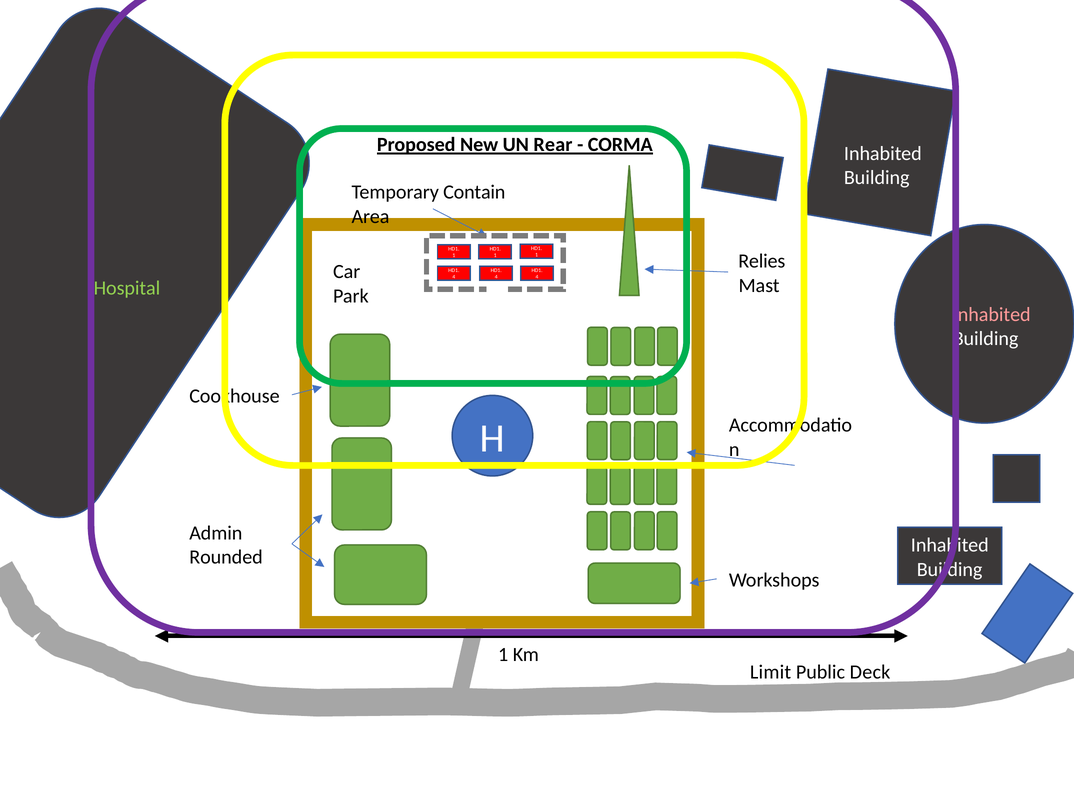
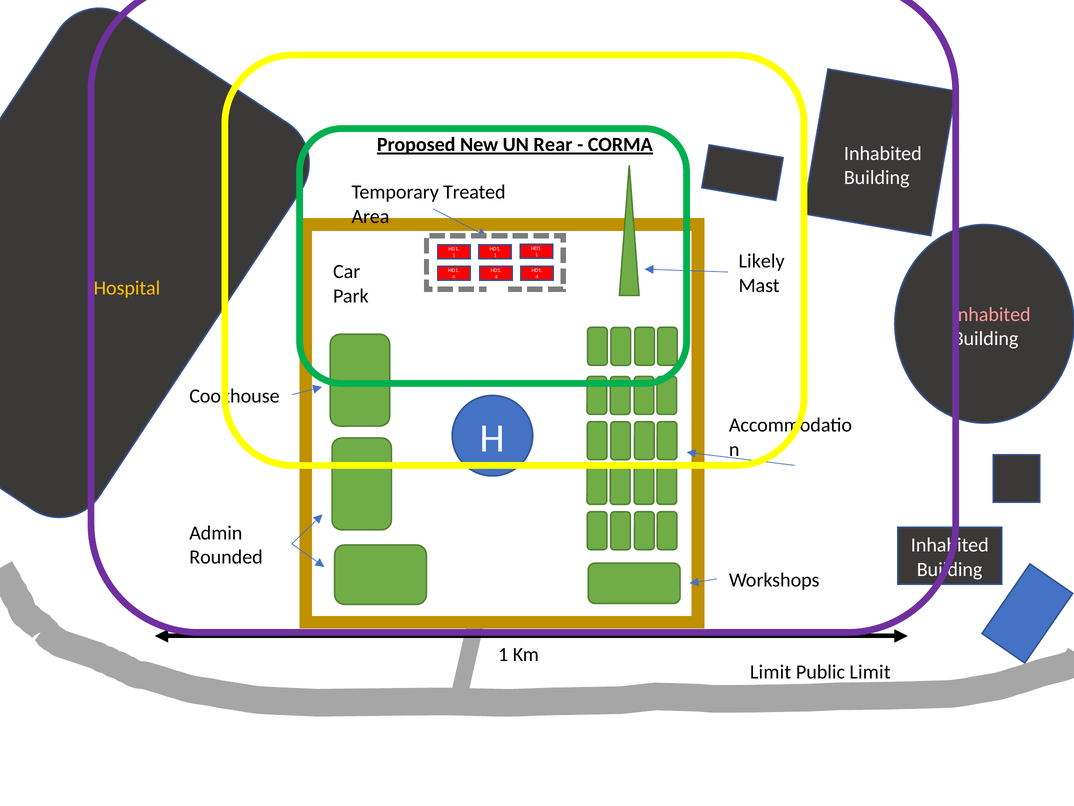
Contain: Contain -> Treated
Relies: Relies -> Likely
Hospital colour: light green -> yellow
Public Deck: Deck -> Limit
